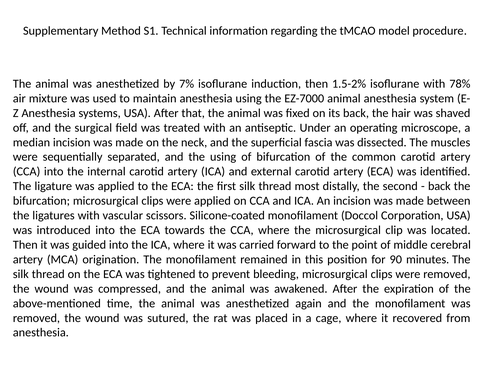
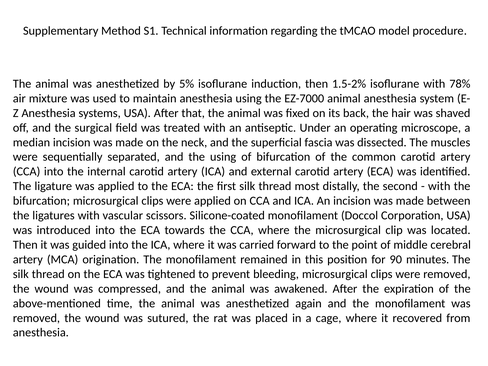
7%: 7% -> 5%
back at (439, 186): back -> with
